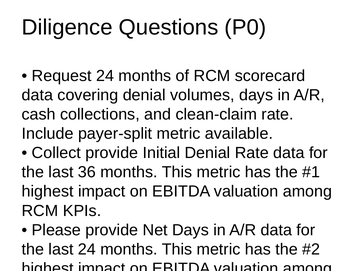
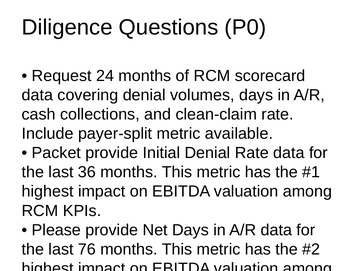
Collect at (56, 153): Collect -> Packet
last 24: 24 -> 76
